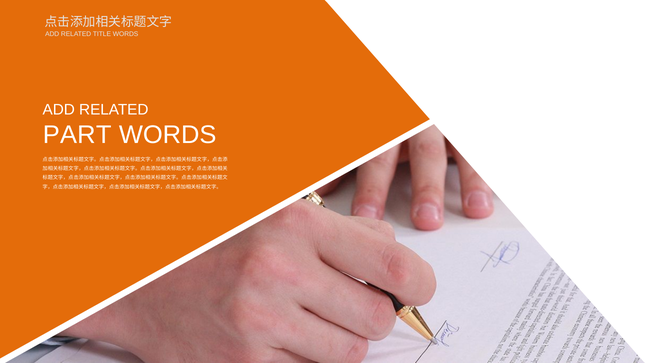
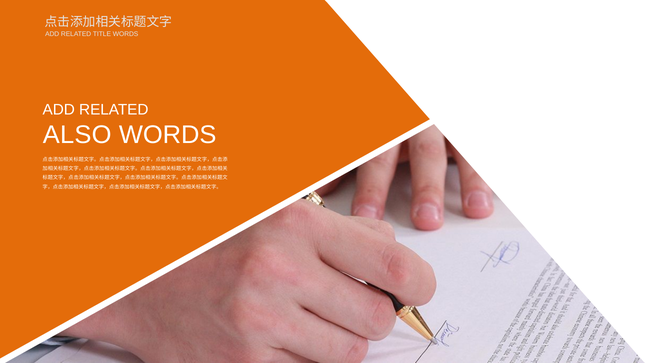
PART: PART -> ALSO
